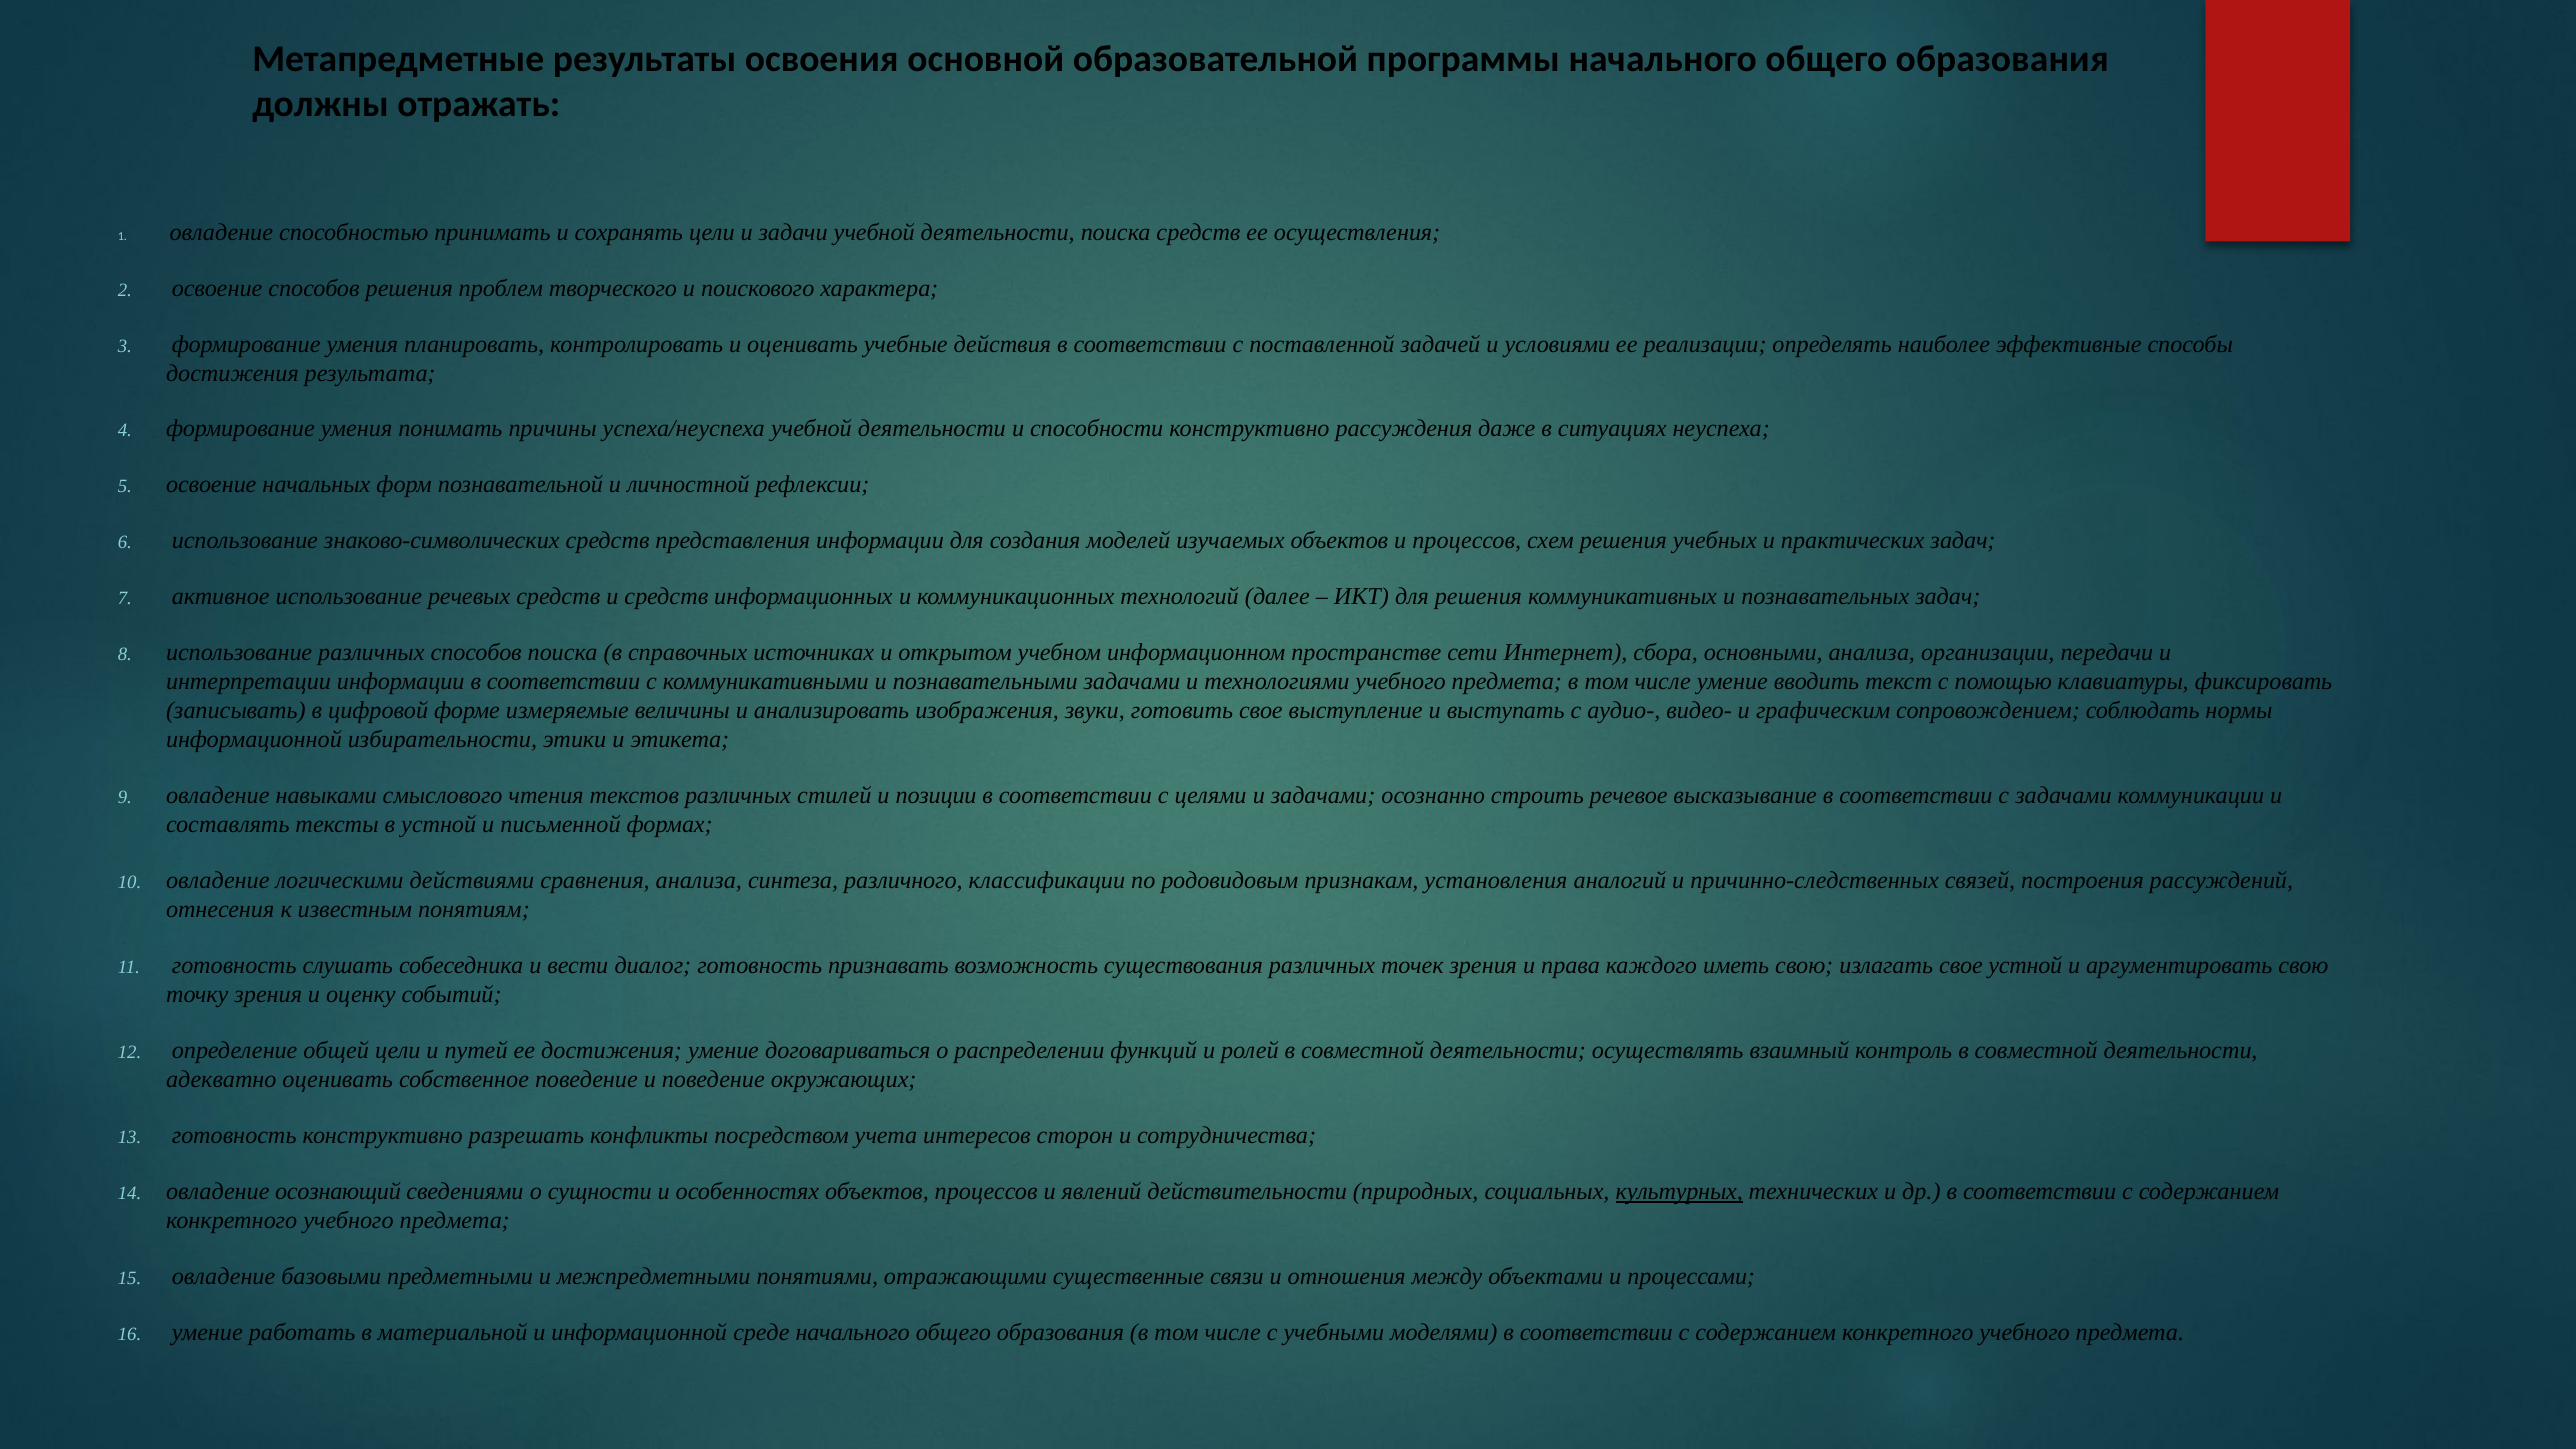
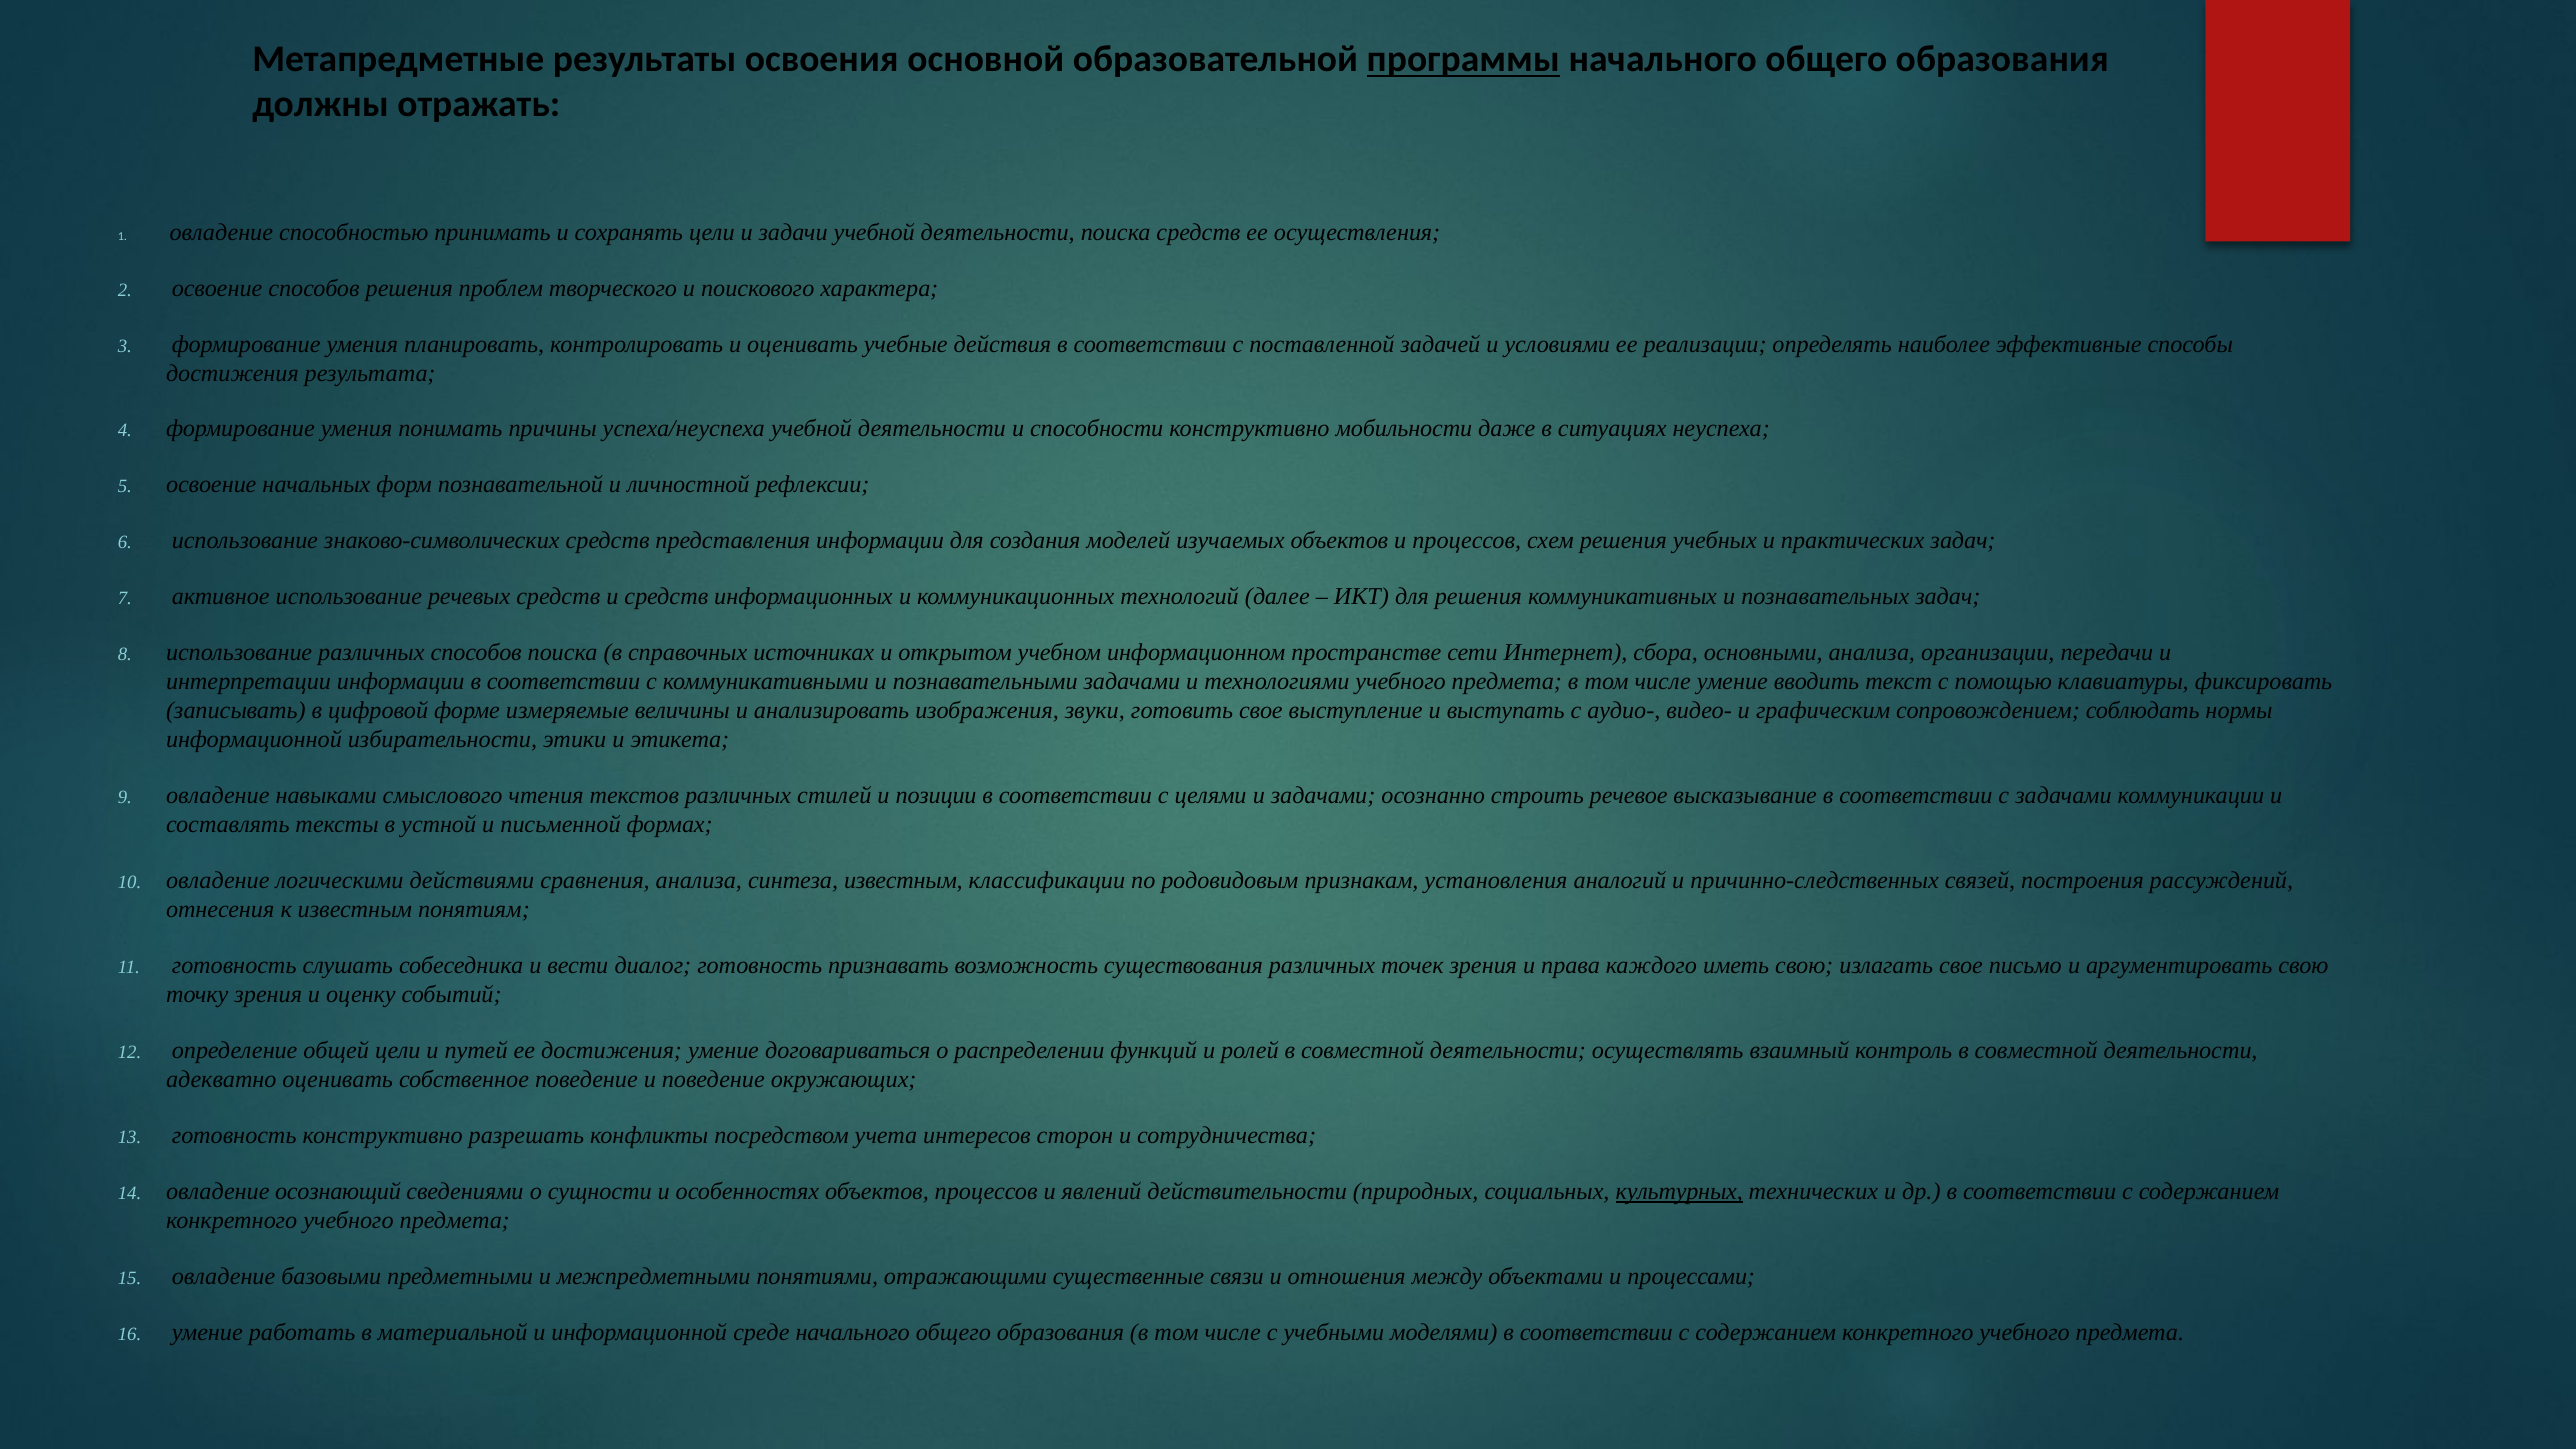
программы underline: none -> present
рассуждения: рассуждения -> мобильности
синтеза различного: различного -> известным
свое устной: устной -> письмо
